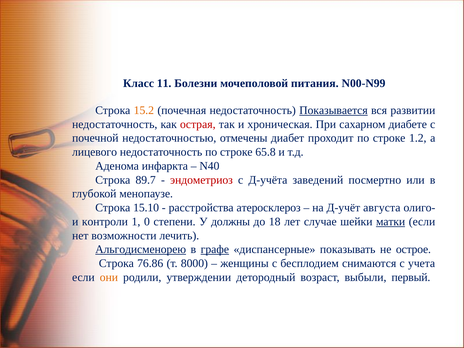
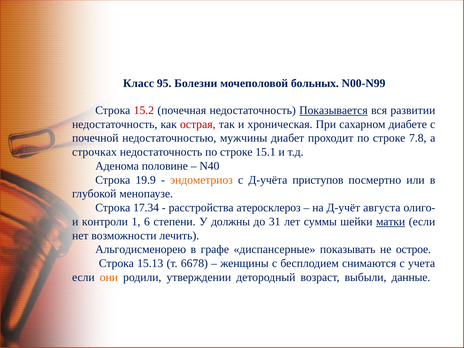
11: 11 -> 95
питания: питания -> больных
15.2 colour: orange -> red
отмечены: отмечены -> мужчины
1.2: 1.2 -> 7.8
лицевого: лицевого -> строчках
65.8: 65.8 -> 15.1
инфаркта: инфаркта -> половине
89.7: 89.7 -> 19.9
эндометриоз colour: red -> orange
заведений: заведений -> приступов
15.10: 15.10 -> 17.34
0: 0 -> 6
18: 18 -> 31
случае: случае -> суммы
Альгодисменорею underline: present -> none
графе underline: present -> none
76.86: 76.86 -> 15.13
8000: 8000 -> 6678
первый: первый -> данные
